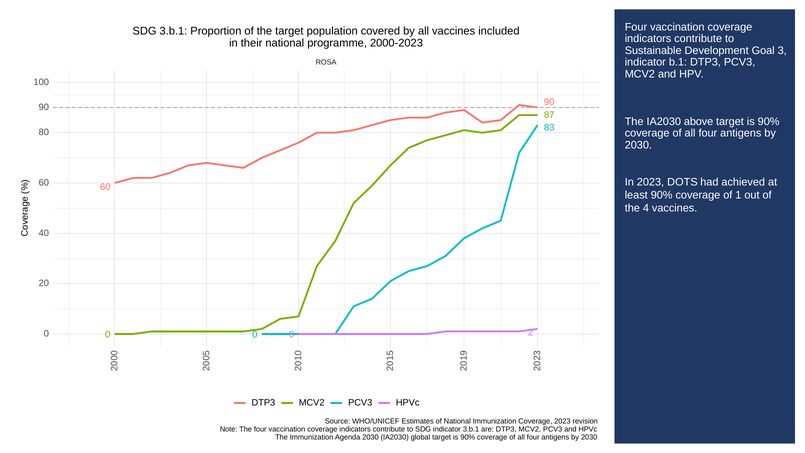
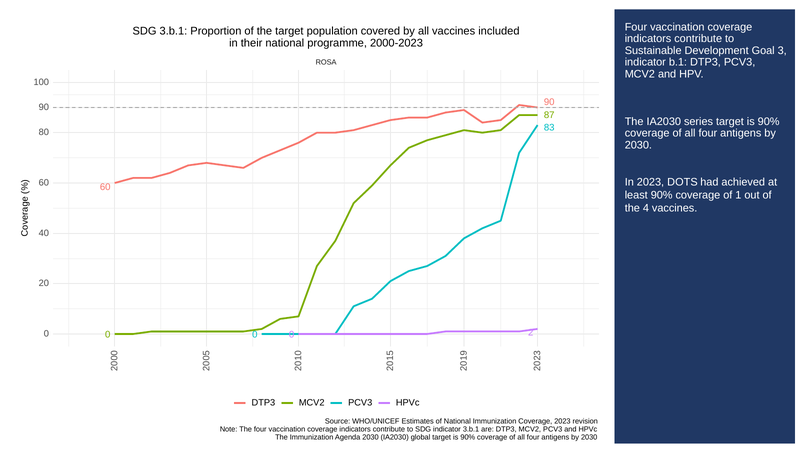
above: above -> series
